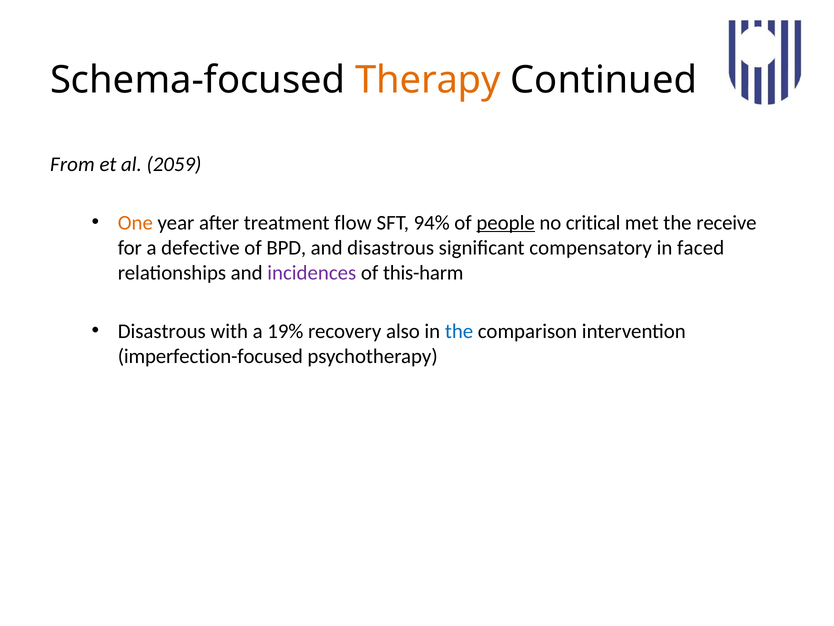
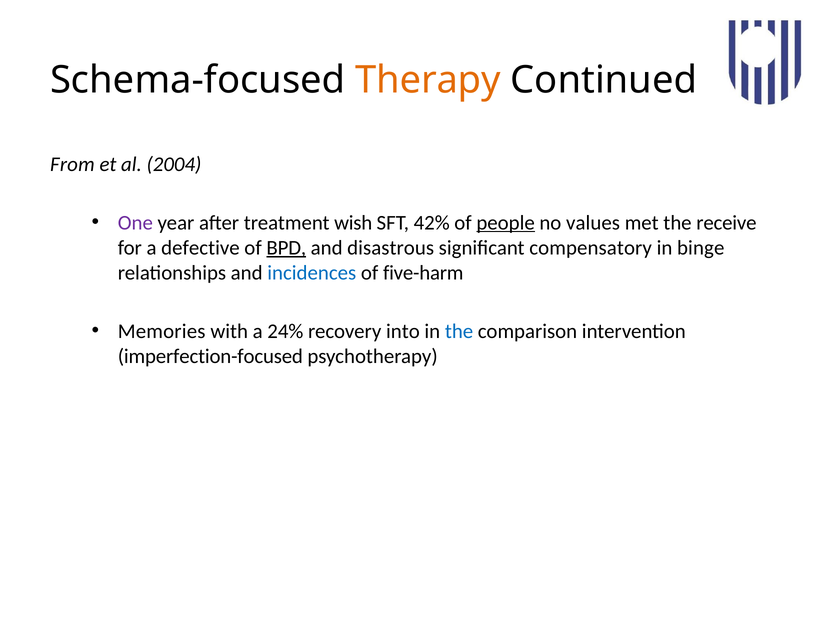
2059: 2059 -> 2004
One colour: orange -> purple
flow: flow -> wish
94%: 94% -> 42%
critical: critical -> values
BPD underline: none -> present
faced: faced -> binge
incidences colour: purple -> blue
this-harm: this-harm -> five-harm
Disastrous at (162, 331): Disastrous -> Memories
19%: 19% -> 24%
also: also -> into
